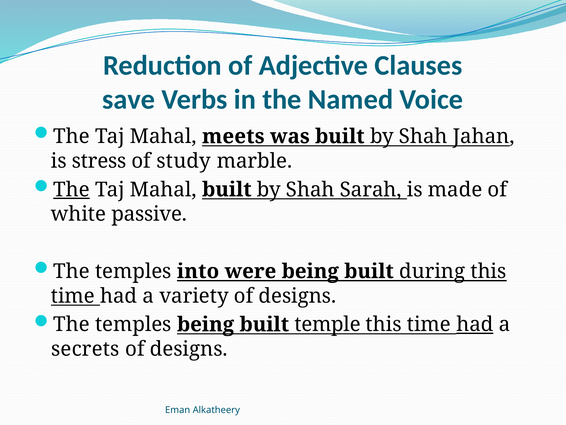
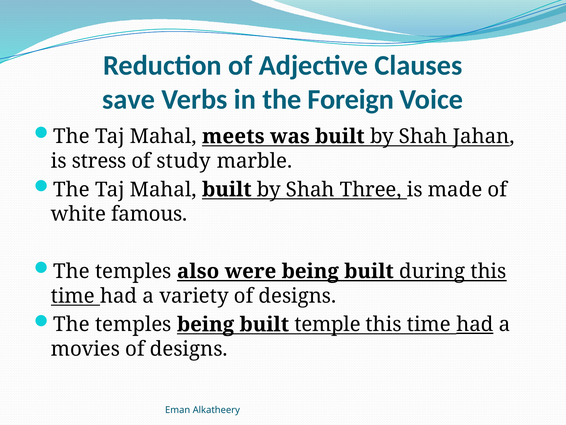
Named: Named -> Foreign
The at (71, 189) underline: present -> none
Sarah: Sarah -> Three
passive: passive -> famous
into: into -> also
secrets: secrets -> movies
